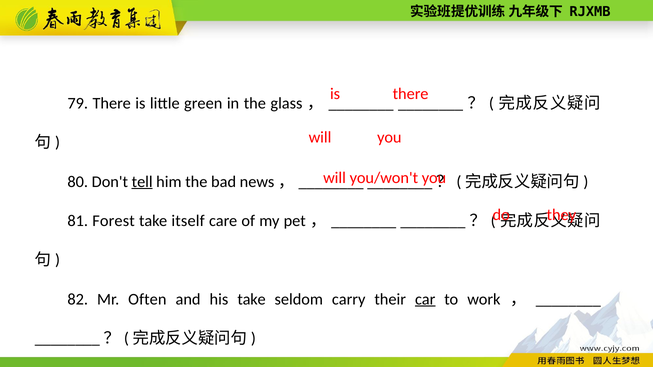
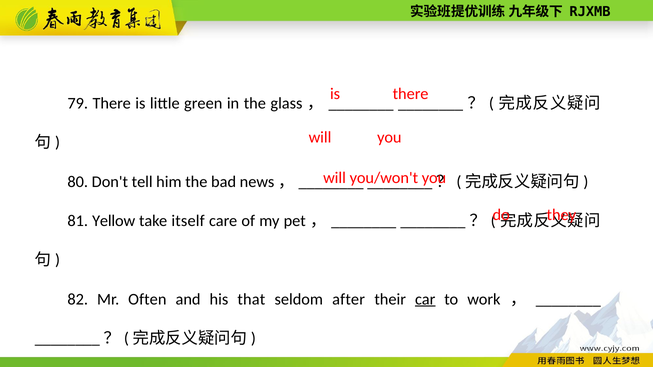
tell underline: present -> none
Forest: Forest -> Yellow
his take: take -> that
carry: carry -> after
